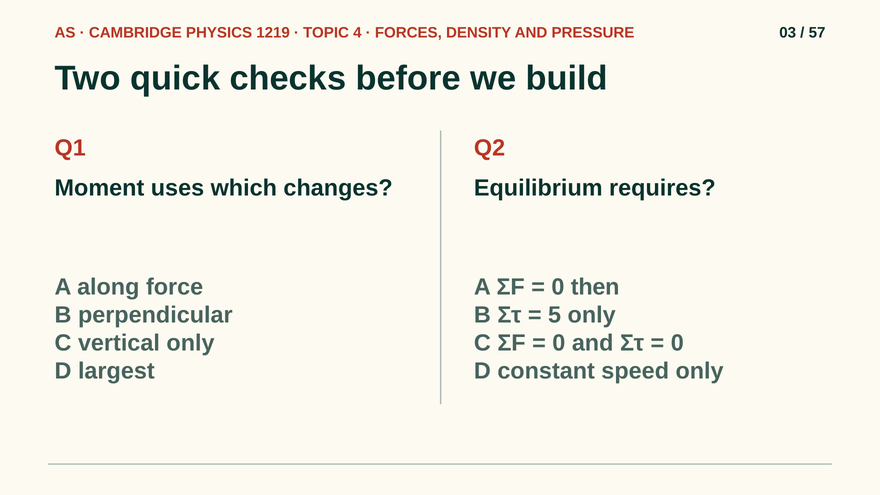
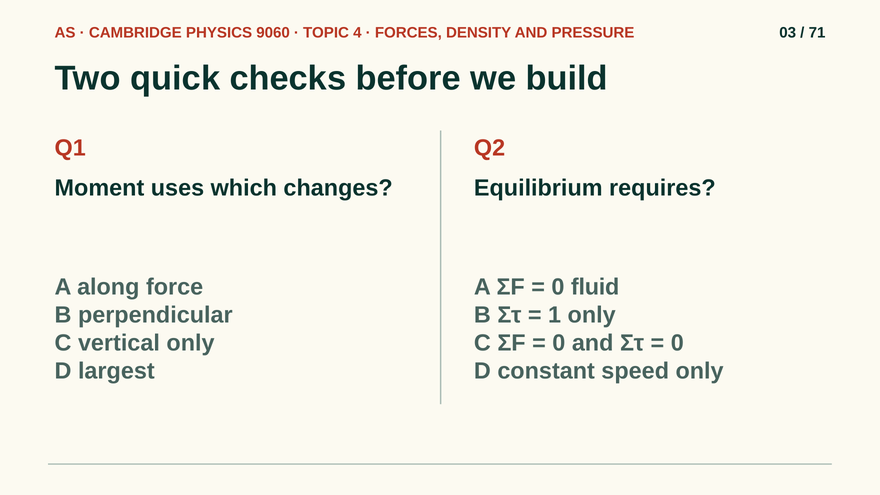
1219: 1219 -> 9060
57: 57 -> 71
then: then -> fluid
5: 5 -> 1
